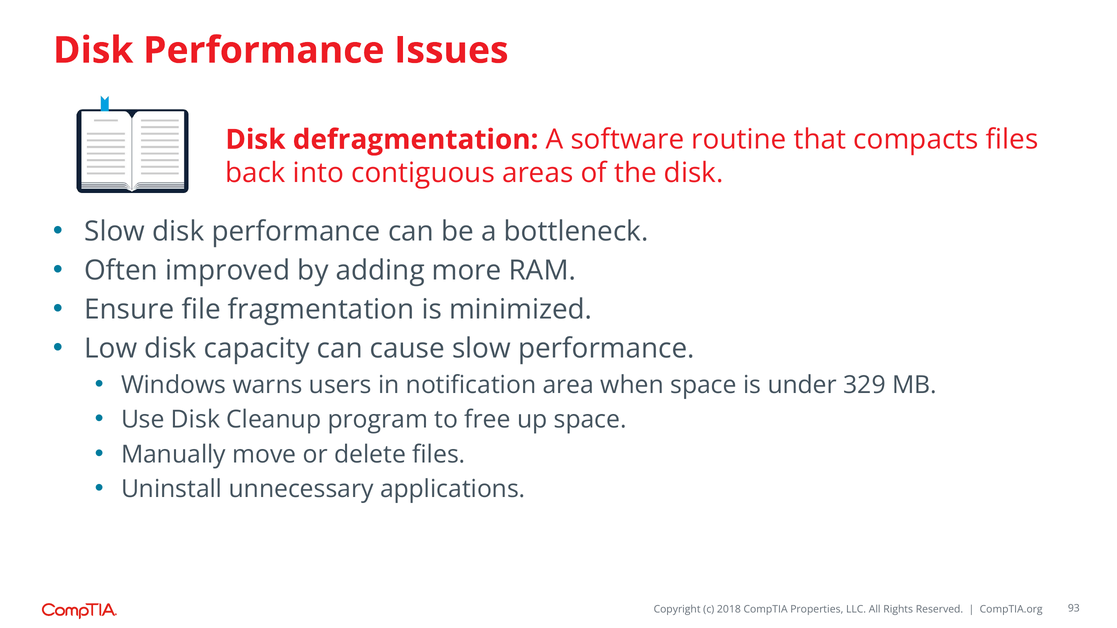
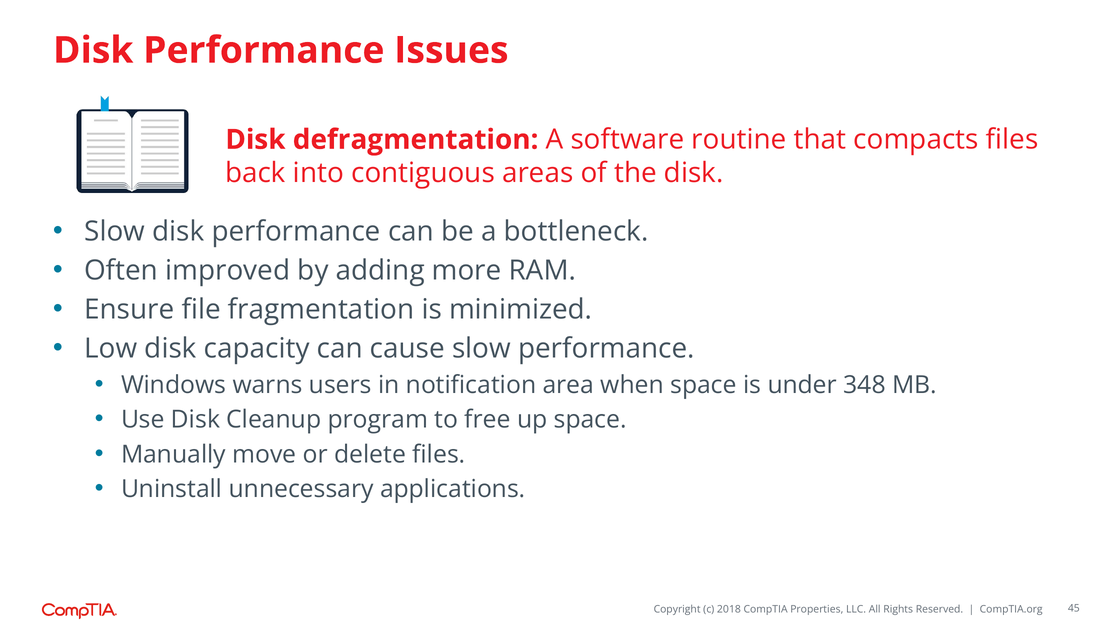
329: 329 -> 348
93: 93 -> 45
